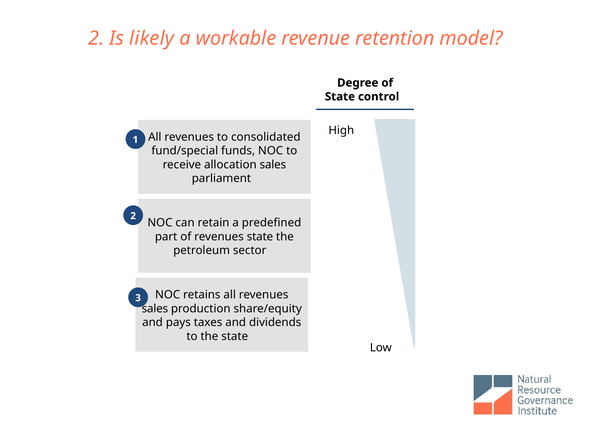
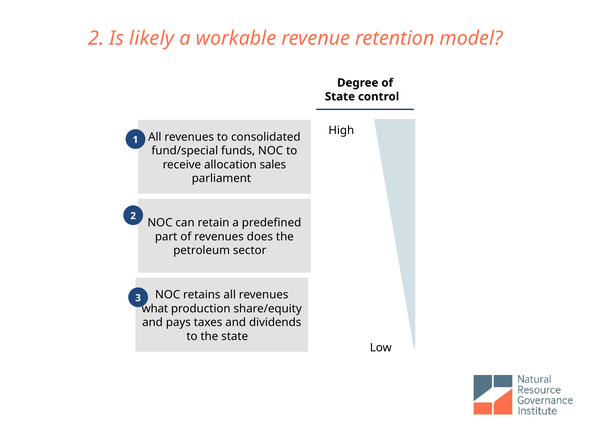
revenues state: state -> does
sales at (155, 309): sales -> what
